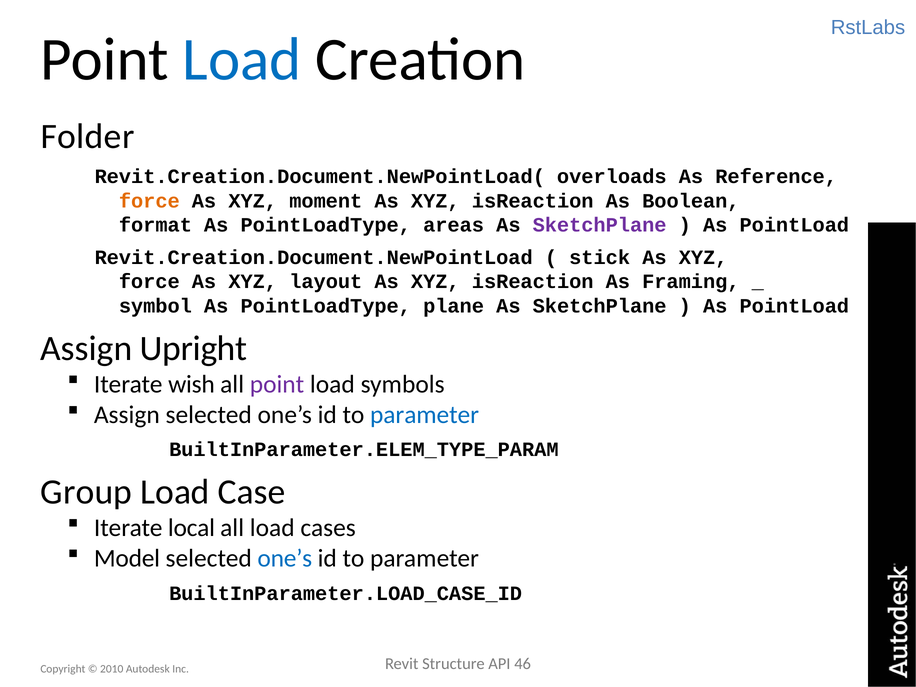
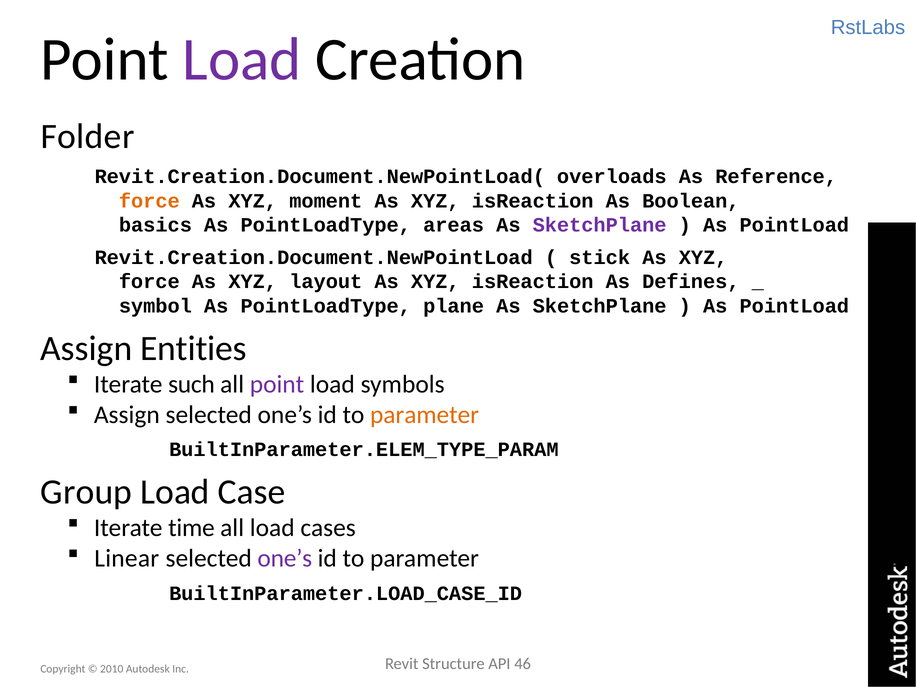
Load at (242, 60) colour: blue -> purple
format: format -> basics
Framing: Framing -> Defines
Upright: Upright -> Entities
wish: wish -> such
parameter at (425, 415) colour: blue -> orange
local: local -> time
Model: Model -> Linear
one’s at (285, 559) colour: blue -> purple
